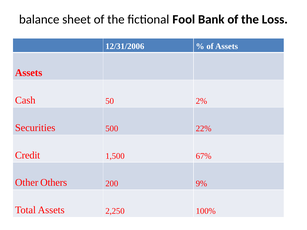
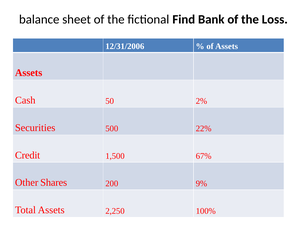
Fool: Fool -> Find
Others: Others -> Shares
